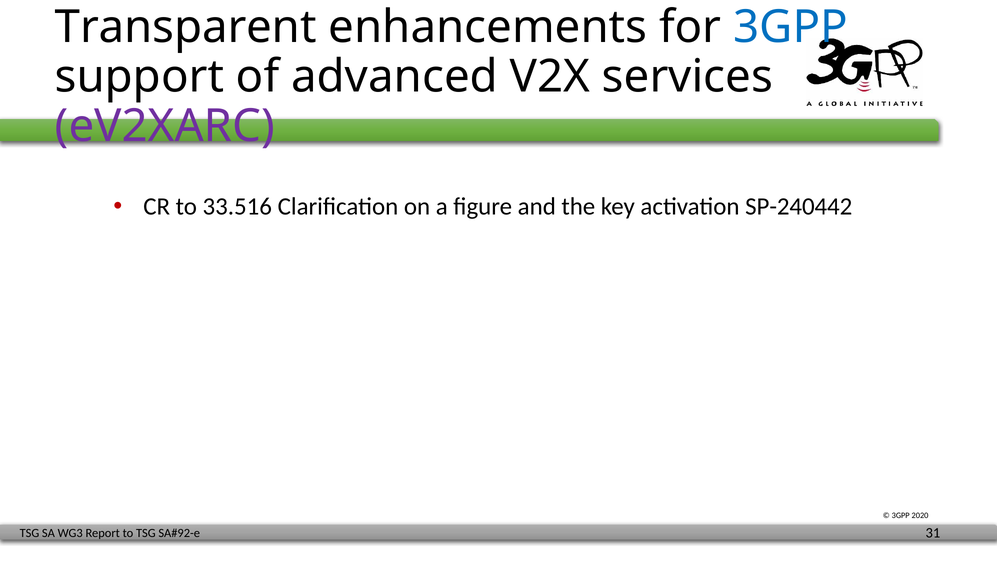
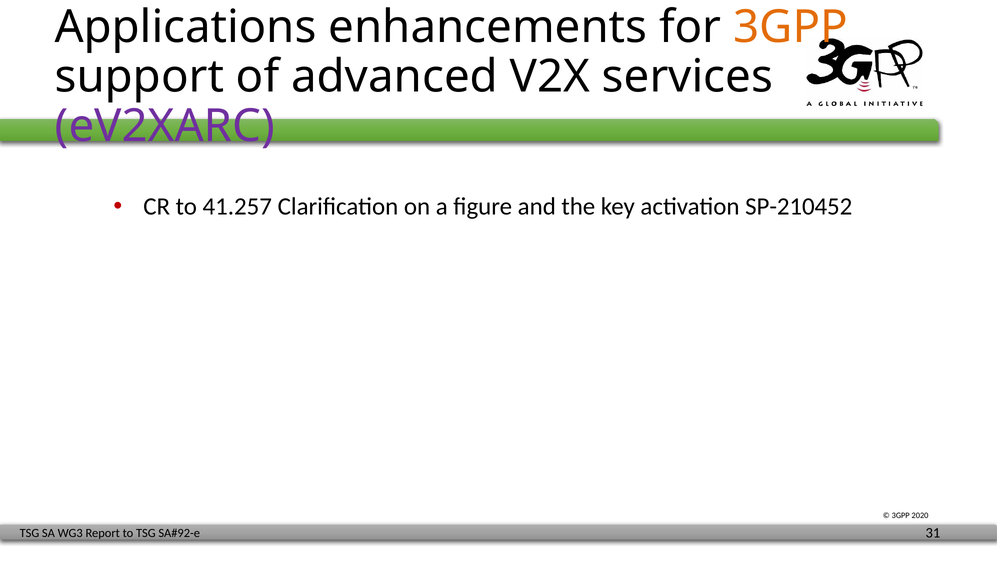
Transparent: Transparent -> Applications
3GPP at (790, 27) colour: blue -> orange
33.516: 33.516 -> 41.257
SP-240442: SP-240442 -> SP-210452
